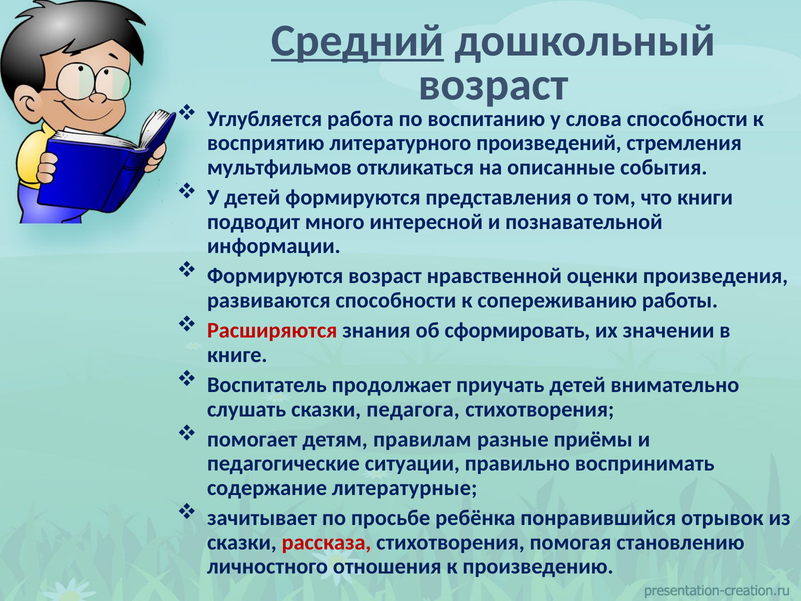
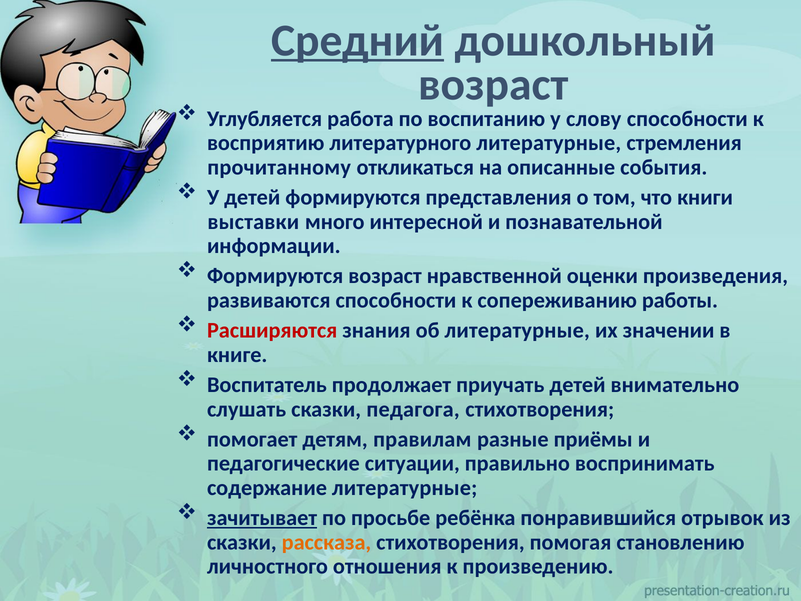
слова: слова -> слову
литературного произведений: произведений -> литературные
мультфильмов: мультфильмов -> прочитанному
подводит: подводит -> выставки
об сформировать: сформировать -> литературные
зачитывает underline: none -> present
рассказа colour: red -> orange
